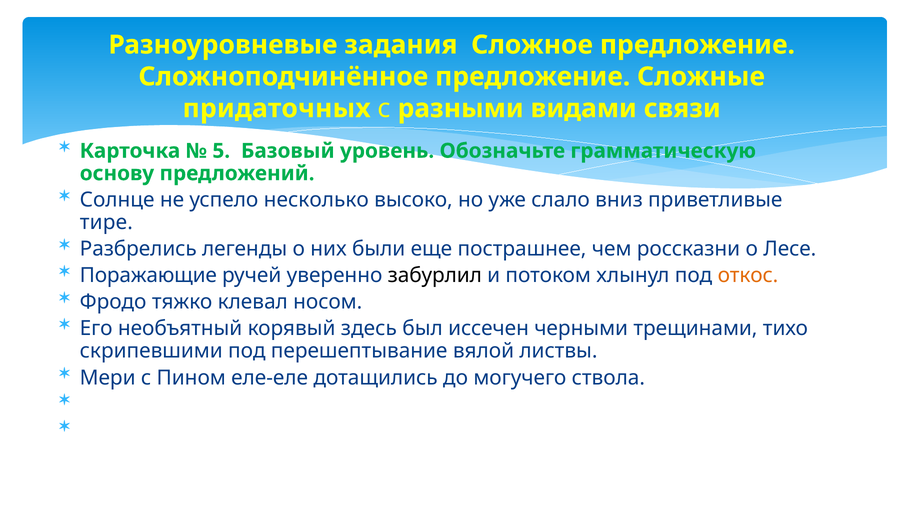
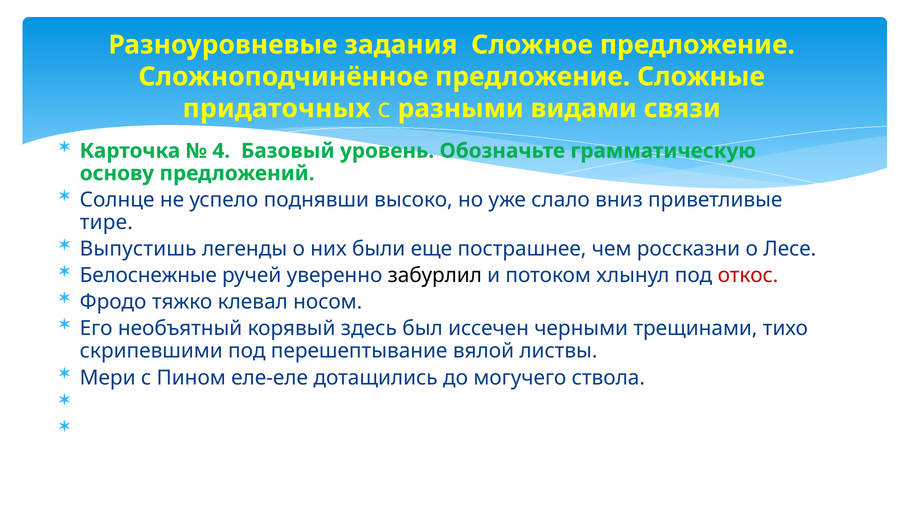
5: 5 -> 4
несколько: несколько -> поднявши
Разбрелись: Разбрелись -> Выпустишь
Поражающие: Поражающие -> Белоснежные
откос colour: orange -> red
